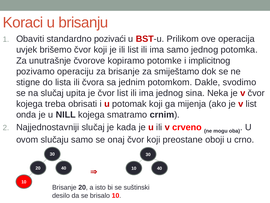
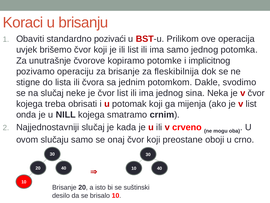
smiještamo: smiještamo -> fleskibilnija
upita: upita -> neke
